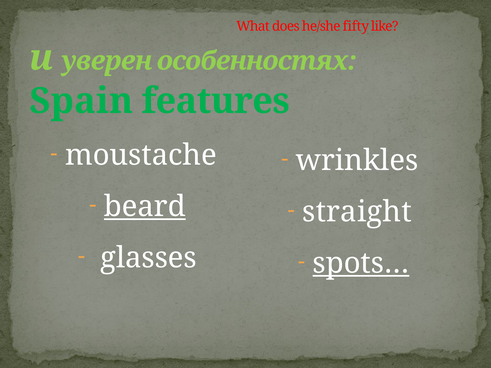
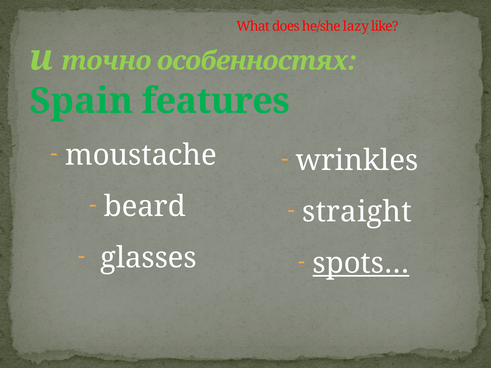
fifty: fifty -> lazy
уверен: уверен -> точно
beard underline: present -> none
